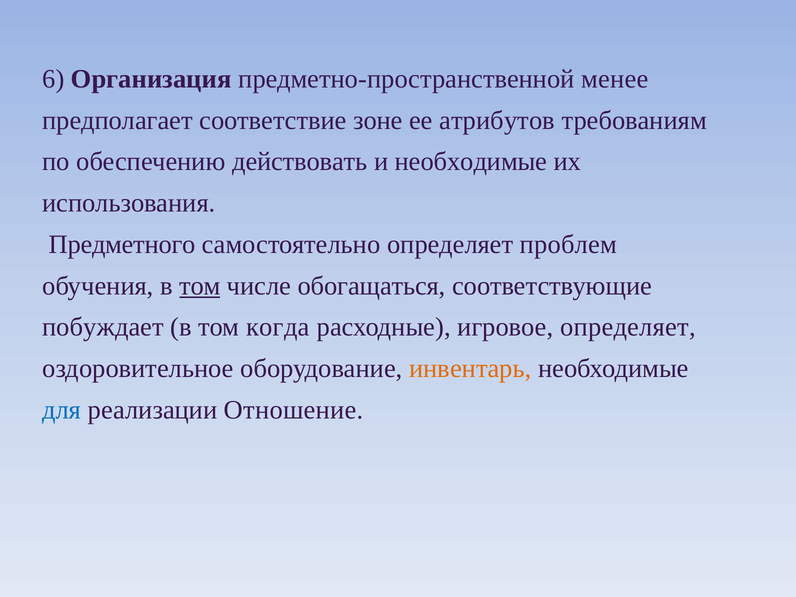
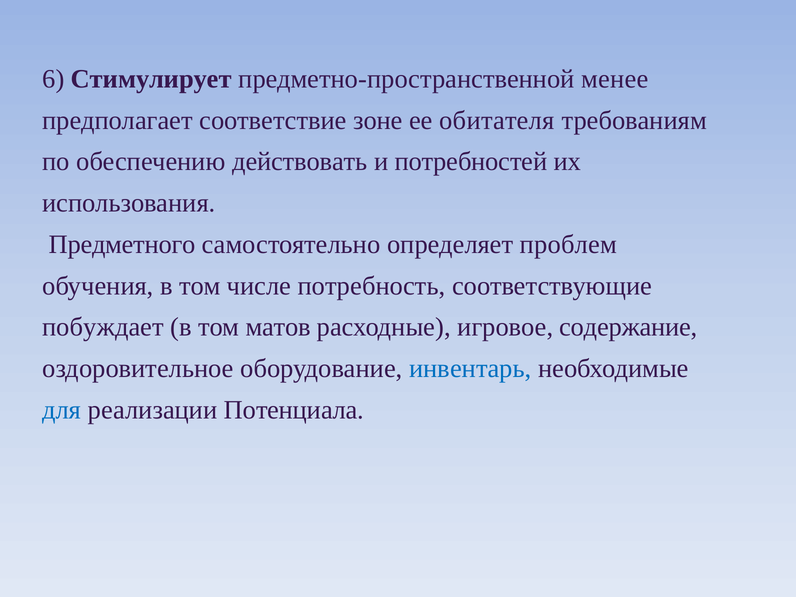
Организация: Организация -> Стимулирует
атрибутов: атрибутов -> обитателя
и необходимые: необходимые -> потребностей
том at (200, 286) underline: present -> none
обогащаться: обогащаться -> потребность
когда: когда -> матов
игровое определяет: определяет -> содержание
инвентарь colour: orange -> blue
Отношение: Отношение -> Потенциала
